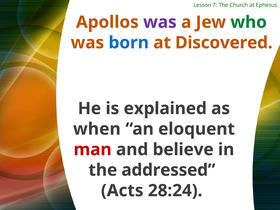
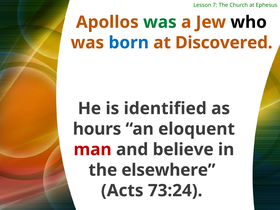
was at (160, 22) colour: purple -> green
who colour: green -> black
explained: explained -> identified
when: when -> hours
addressed: addressed -> elsewhere
28:24: 28:24 -> 73:24
